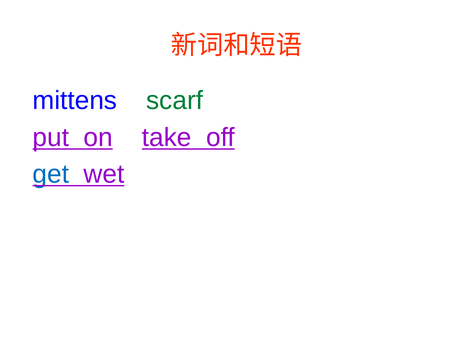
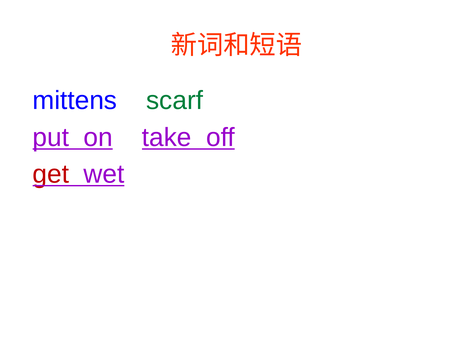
get colour: blue -> red
